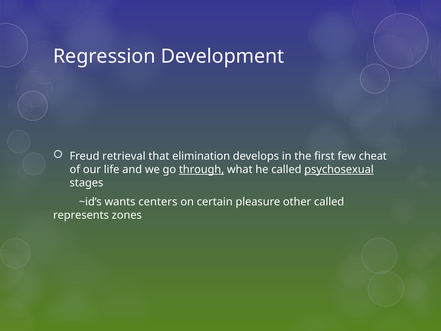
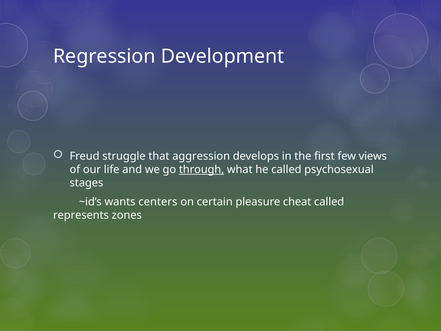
retrieval: retrieval -> struggle
elimination: elimination -> aggression
cheat: cheat -> views
psychosexual underline: present -> none
other: other -> cheat
